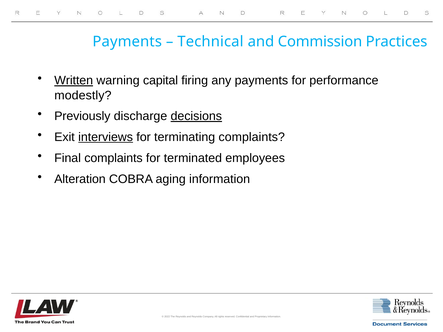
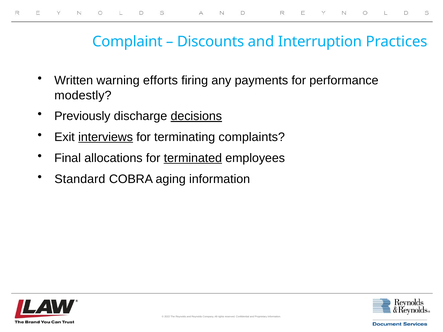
Payments at (127, 42): Payments -> Complaint
Technical: Technical -> Discounts
Commission: Commission -> Interruption
Written underline: present -> none
capital: capital -> efforts
Final complaints: complaints -> allocations
terminated underline: none -> present
Alteration: Alteration -> Standard
